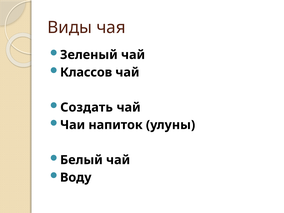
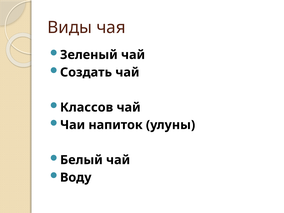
Классов: Классов -> Создать
Создать: Создать -> Классов
